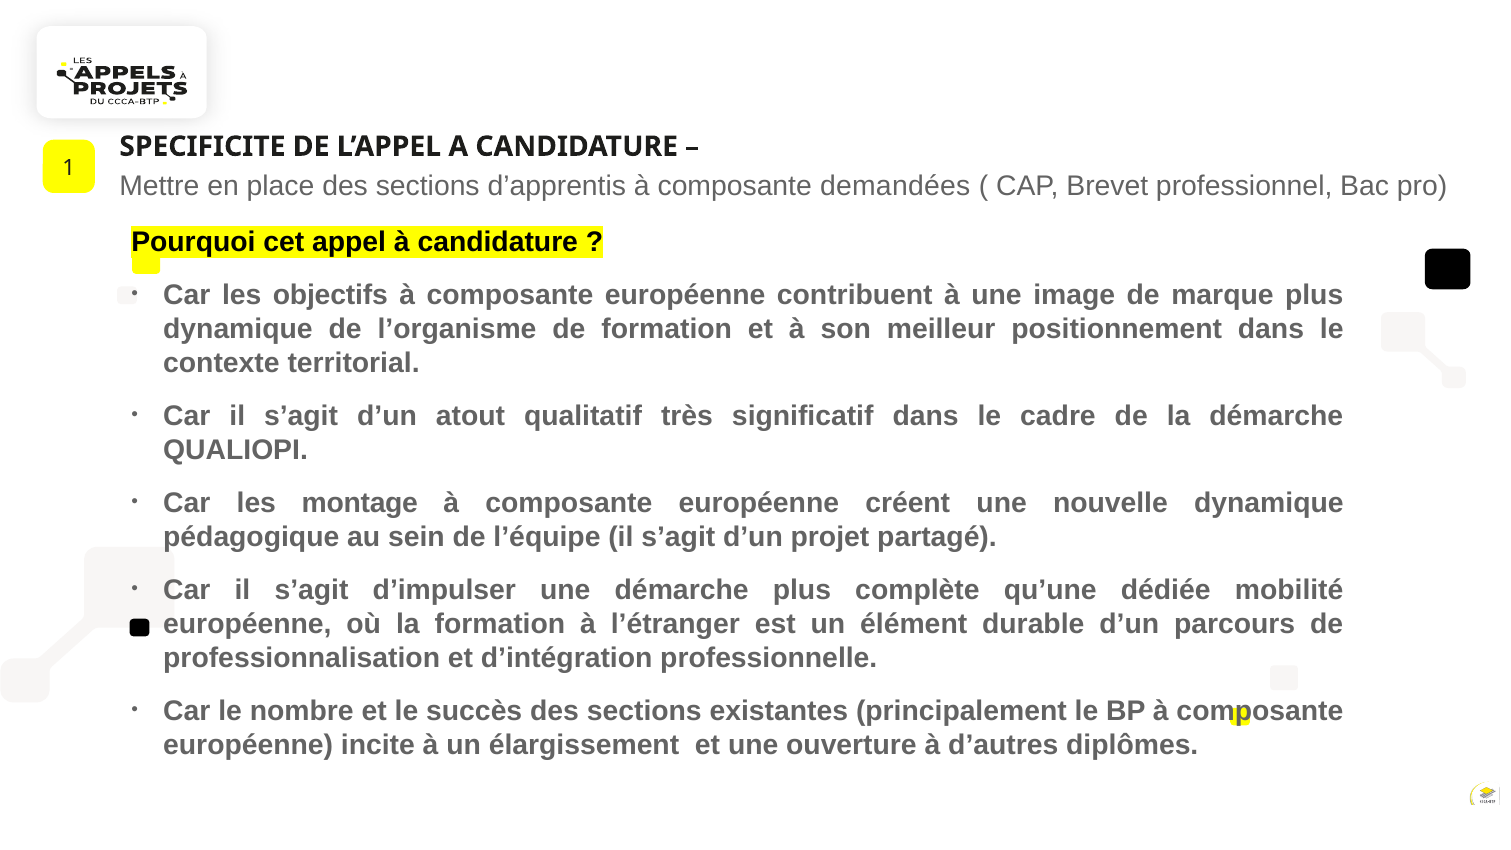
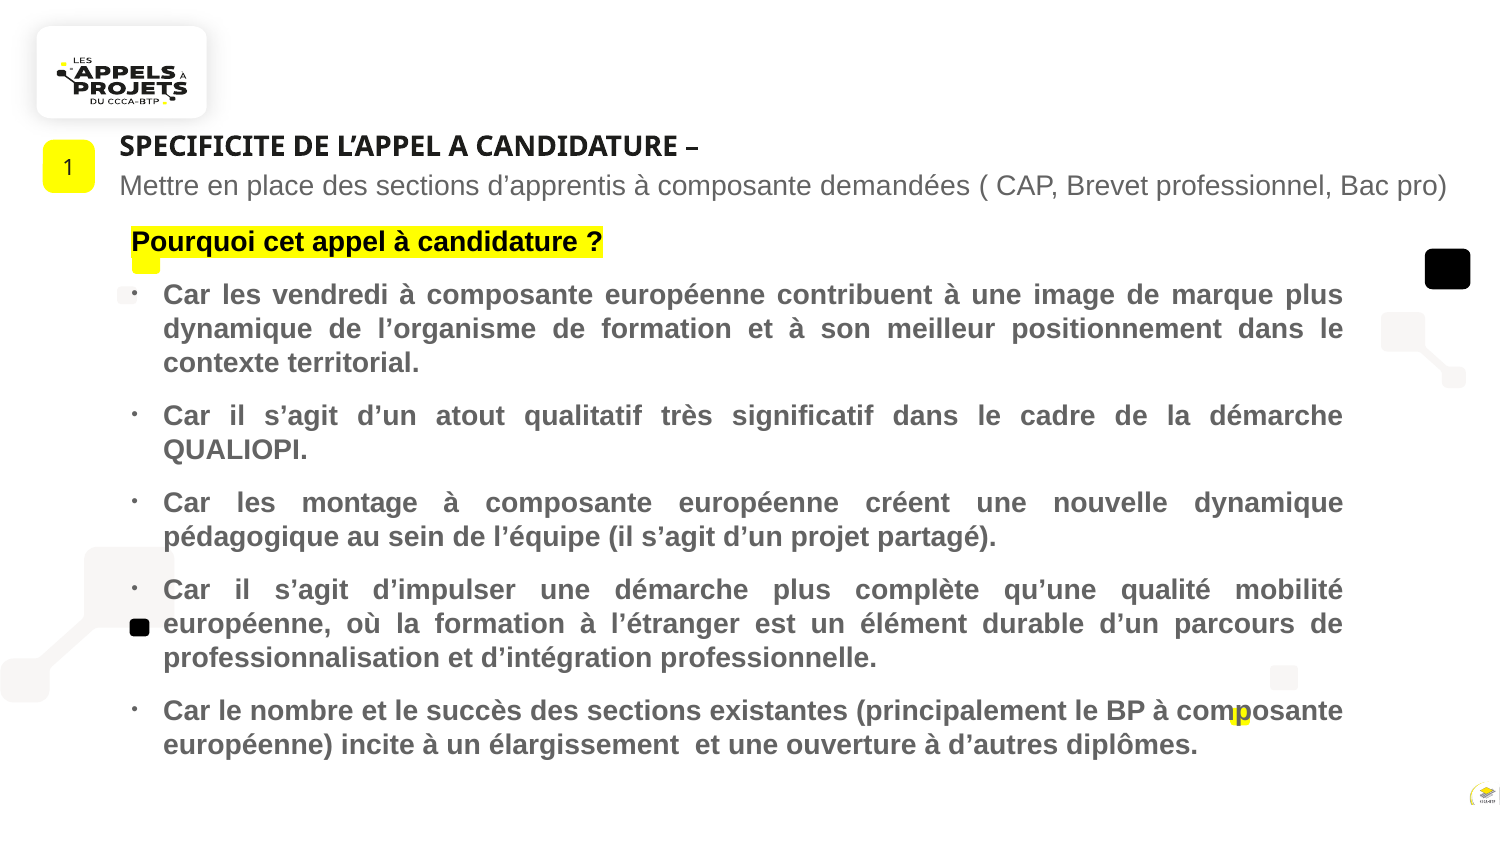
objectifs: objectifs -> vendredi
dédiée: dédiée -> qualité
